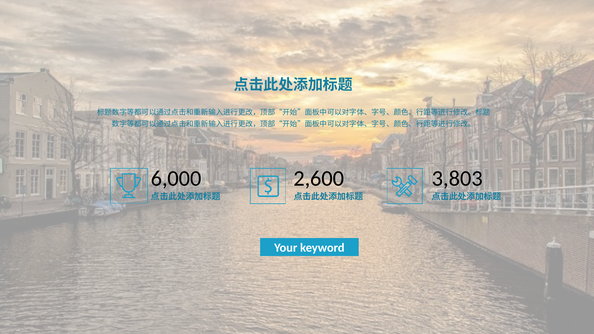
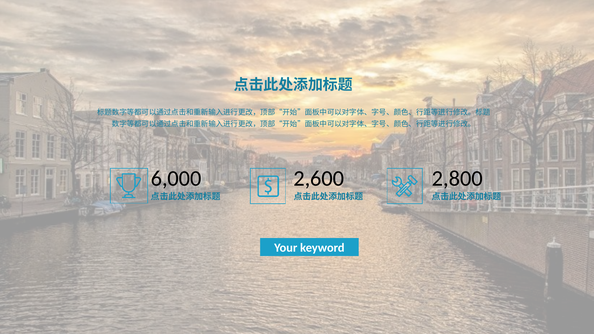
3,803: 3,803 -> 2,800
